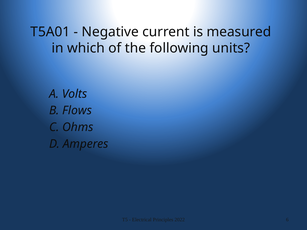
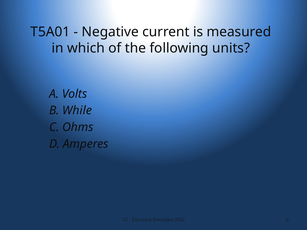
Flows: Flows -> While
